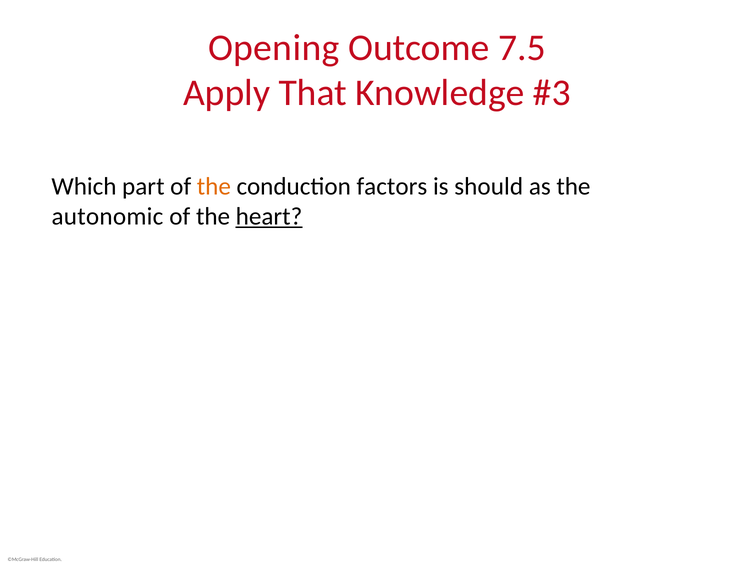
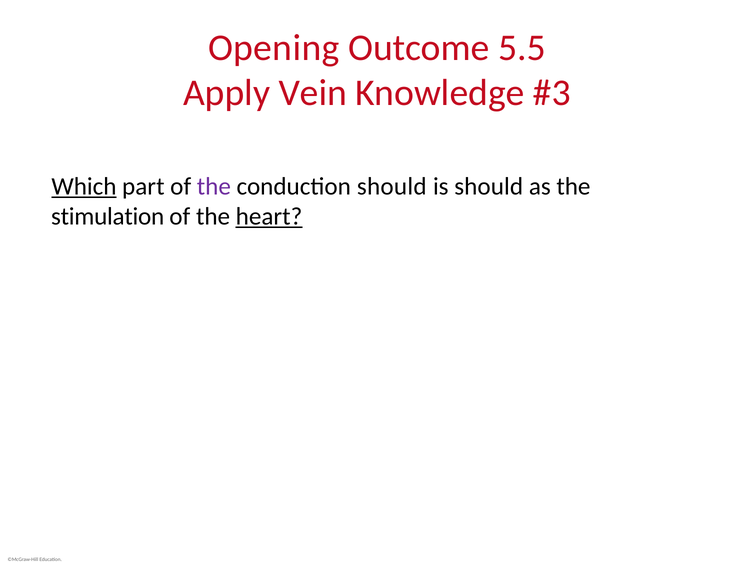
7.5: 7.5 -> 5.5
That: That -> Vein
Which underline: none -> present
the at (214, 186) colour: orange -> purple
conduction factors: factors -> should
autonomic: autonomic -> stimulation
